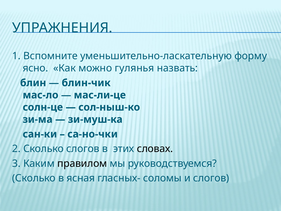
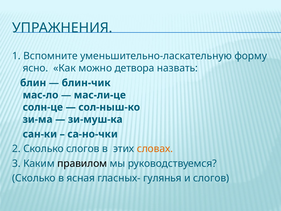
гулянья: гулянья -> детвора
словах colour: black -> orange
соломы: соломы -> гулянья
